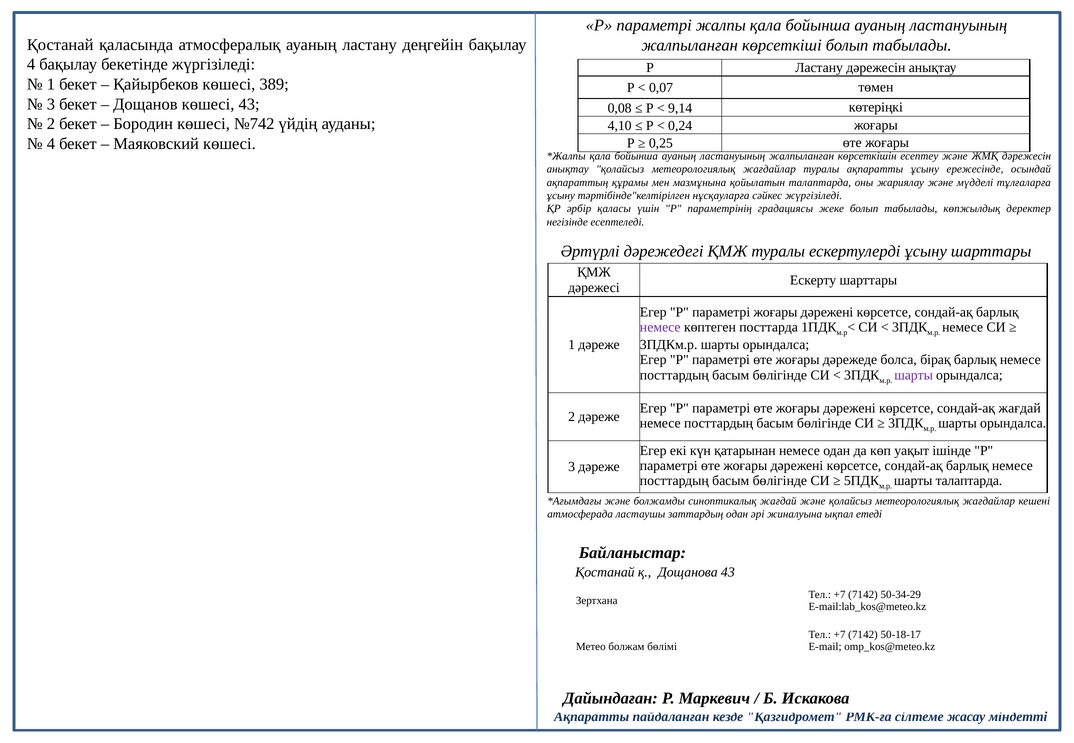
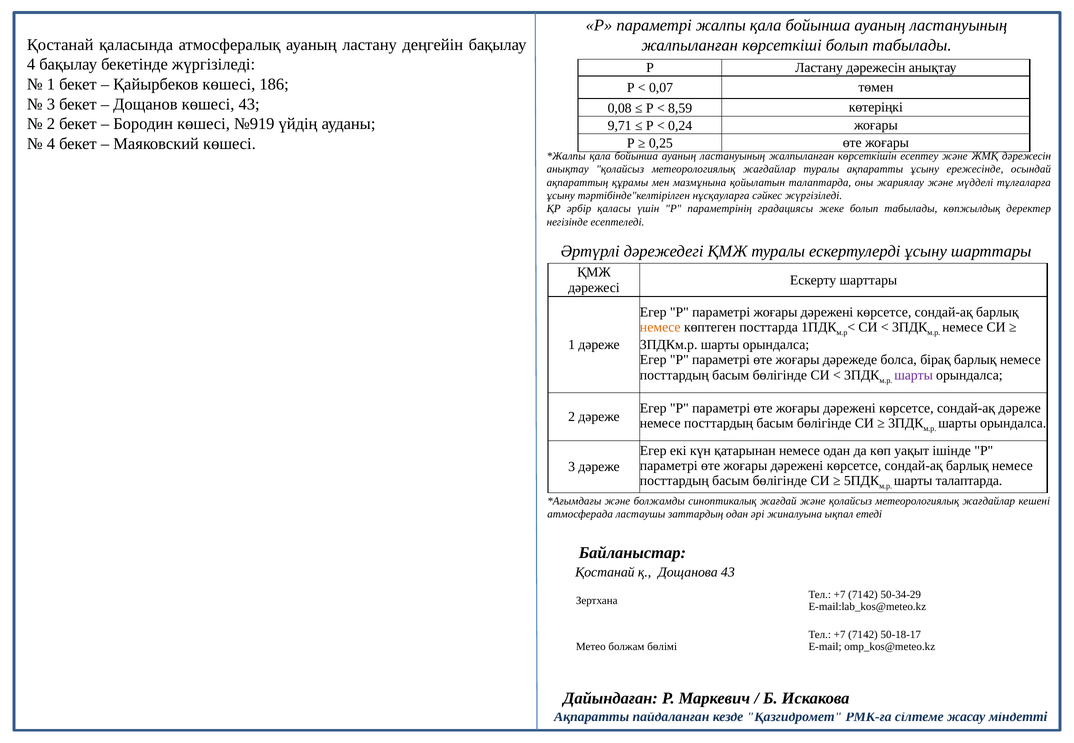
389: 389 -> 186
9,14: 9,14 -> 8,59
№742: №742 -> №919
4,10: 4,10 -> 9,71
немесе at (660, 328) colour: purple -> orange
сондай-ақ жағдай: жағдай -> дәреже
